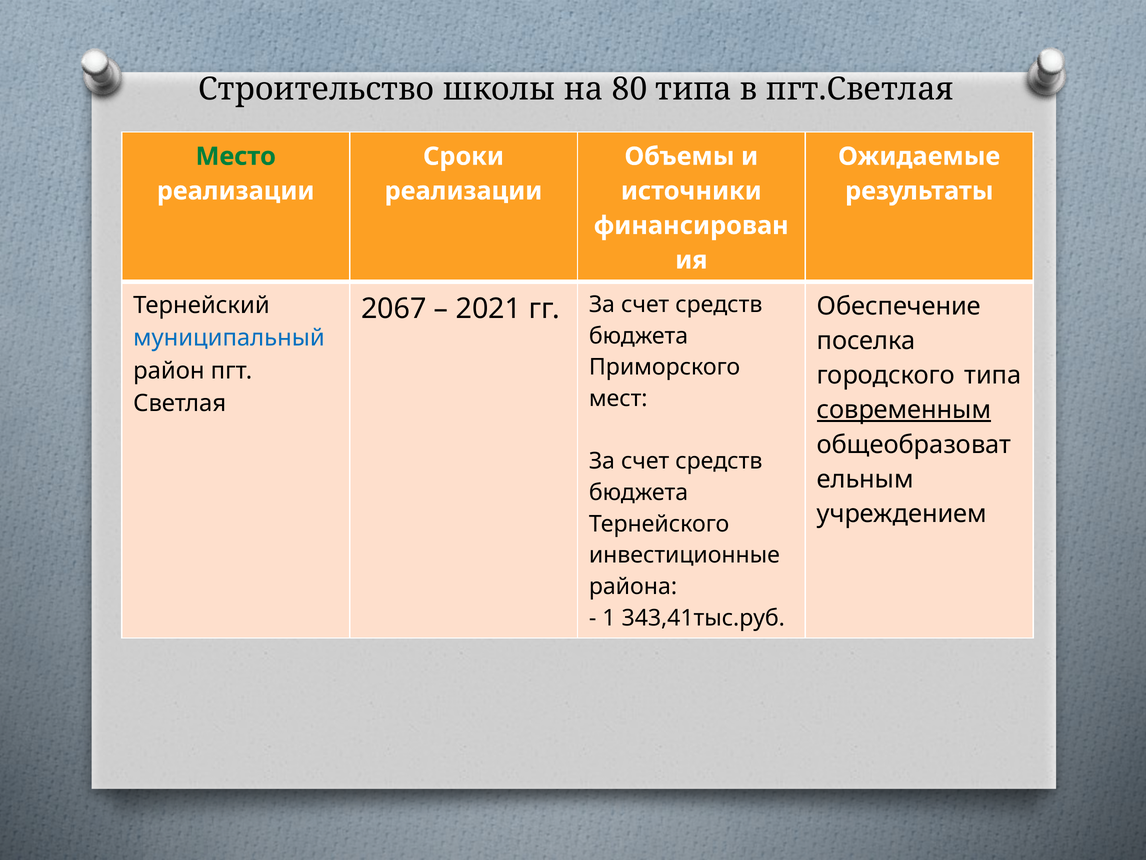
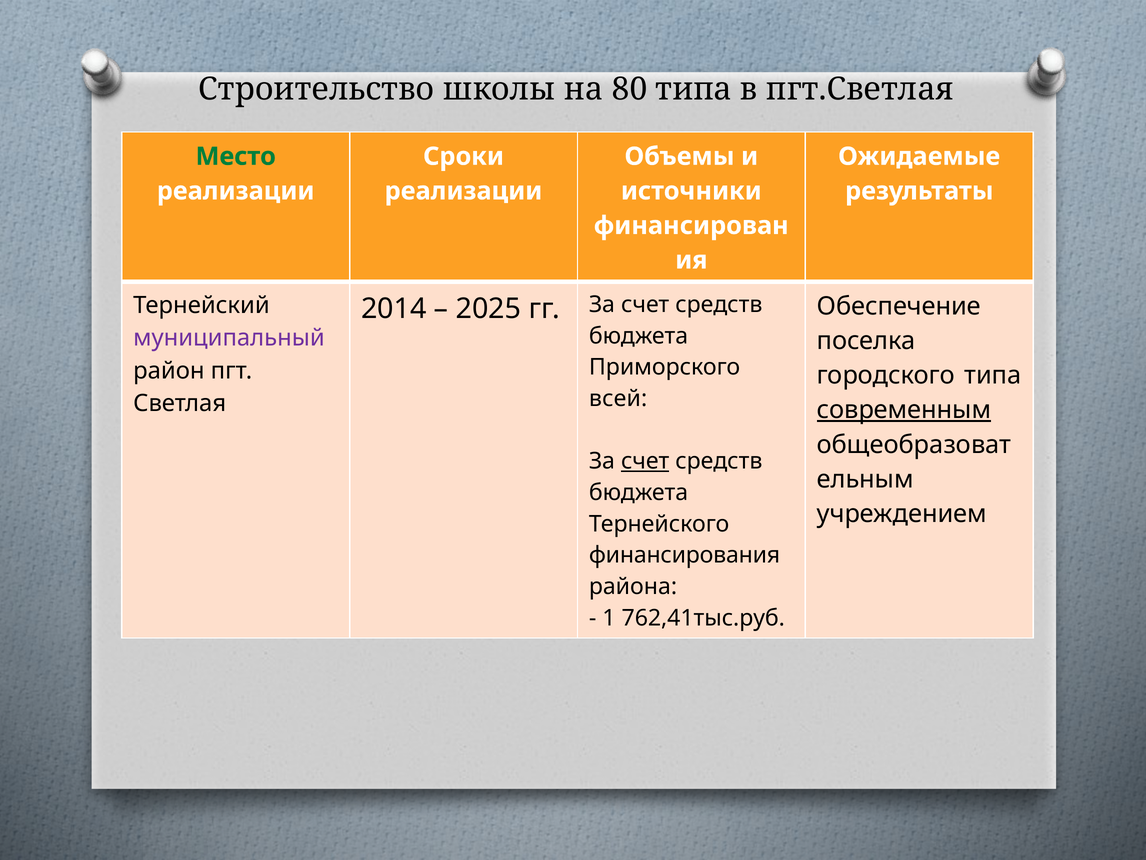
2067: 2067 -> 2014
2021: 2021 -> 2025
муниципальный colour: blue -> purple
мест: мест -> всей
счет at (645, 461) underline: none -> present
инвестиционные: инвестиционные -> финансирования
343,41тыс.руб: 343,41тыс.руб -> 762,41тыс.руб
